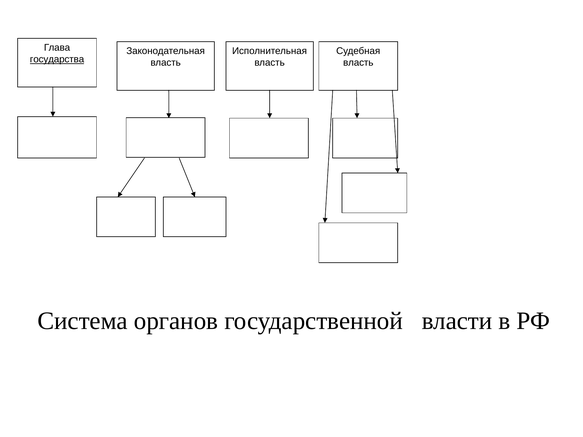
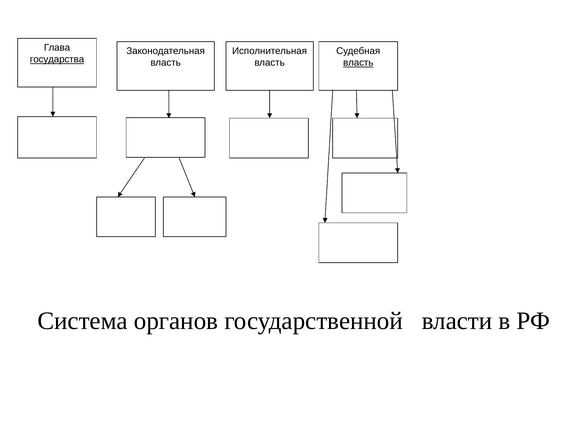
власть at (358, 63) underline: none -> present
